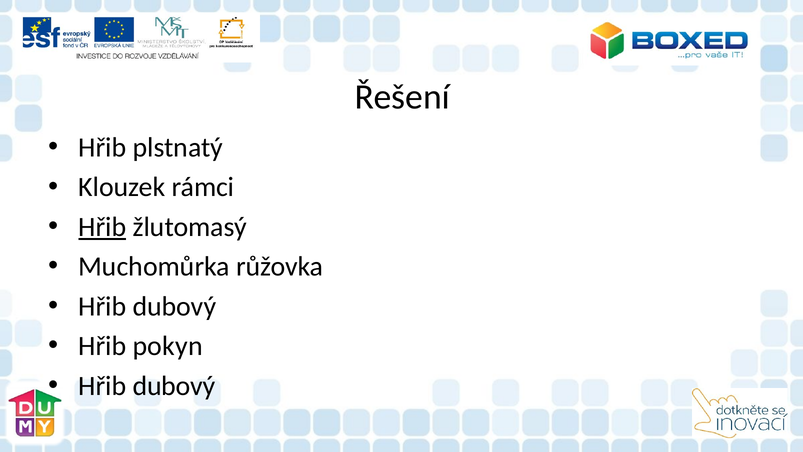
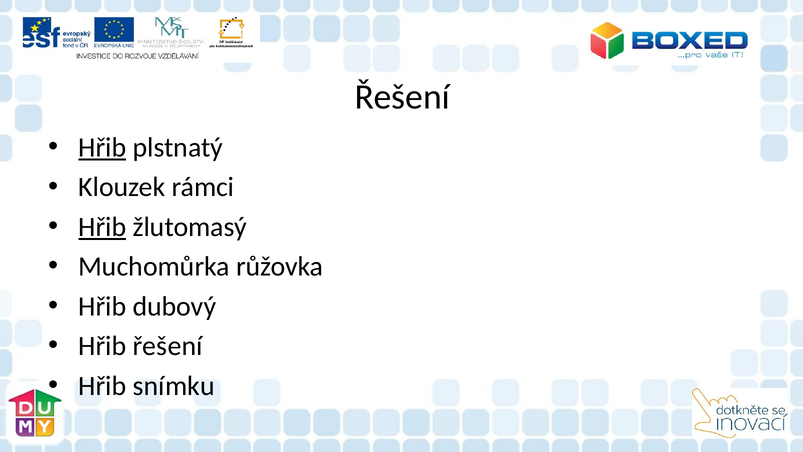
Hřib at (102, 147) underline: none -> present
Hřib pokyn: pokyn -> řešení
dubový at (174, 386): dubový -> snímku
